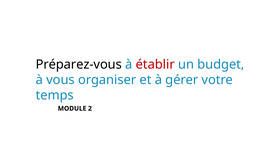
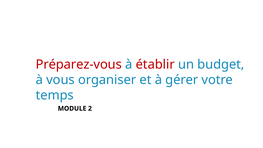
Préparez-vous colour: black -> red
